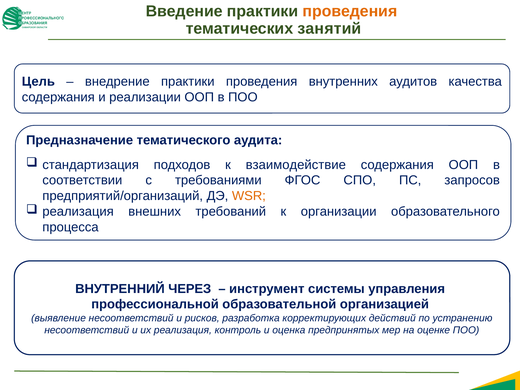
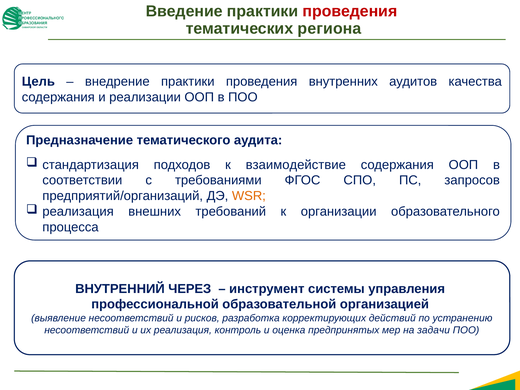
проведения at (350, 11) colour: orange -> red
занятий: занятий -> региона
оценке: оценке -> задачи
